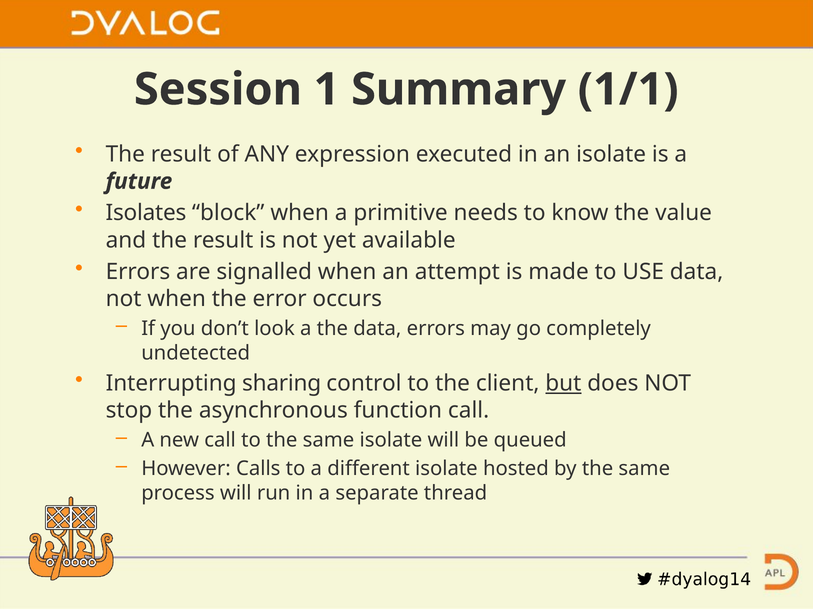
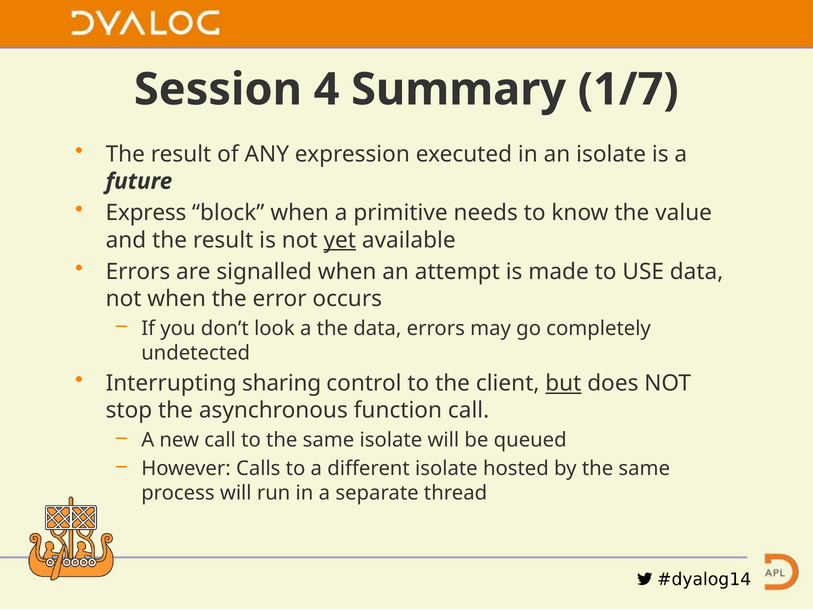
1: 1 -> 4
1/1: 1/1 -> 1/7
Isolates: Isolates -> Express
yet underline: none -> present
